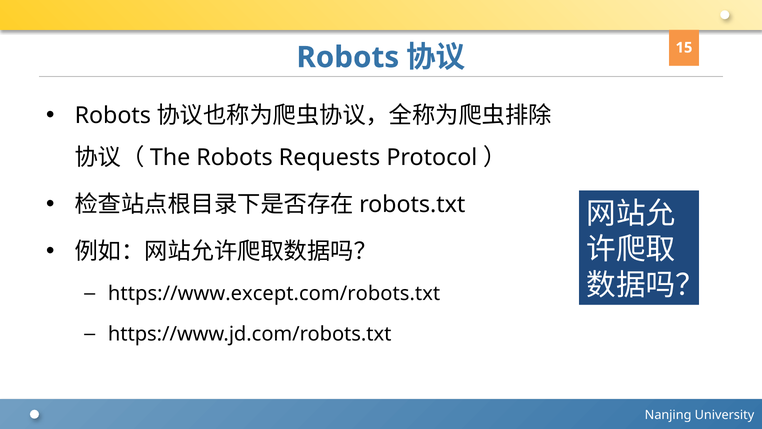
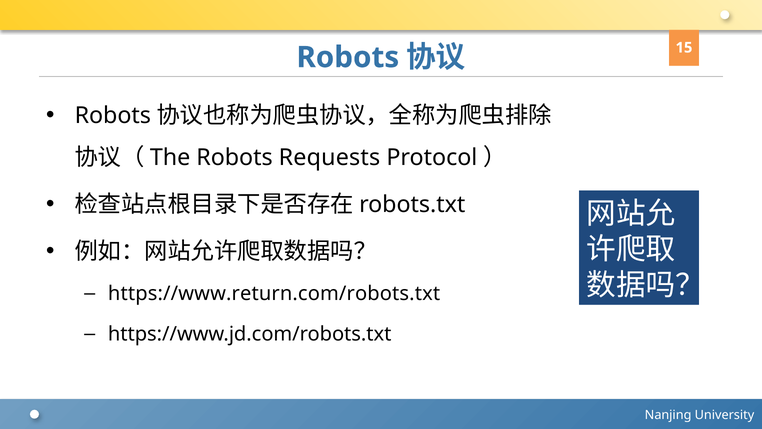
https://www.except.com/robots.txt: https://www.except.com/robots.txt -> https://www.return.com/robots.txt
